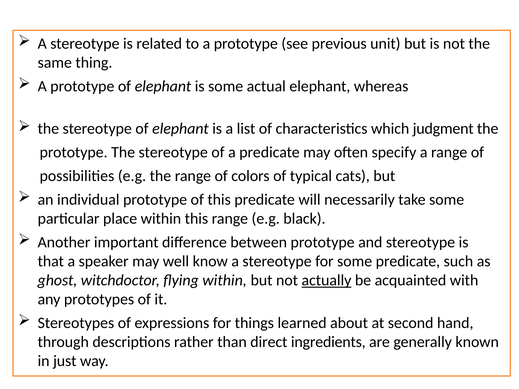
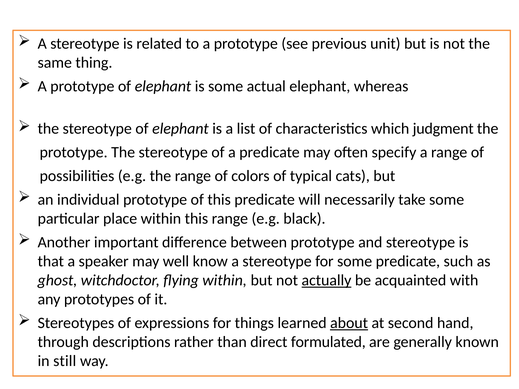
about underline: none -> present
ingredients: ingredients -> formulated
just: just -> still
